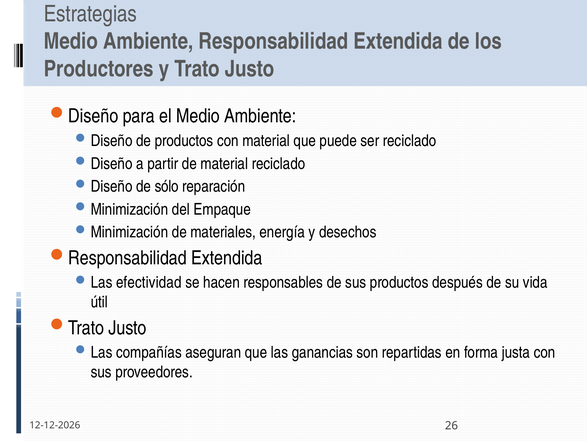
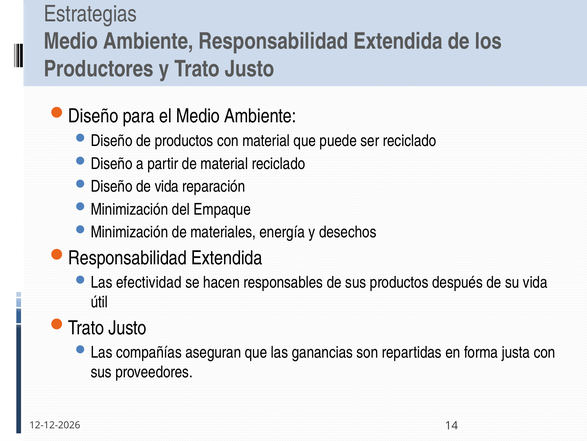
de sólo: sólo -> vida
26: 26 -> 14
